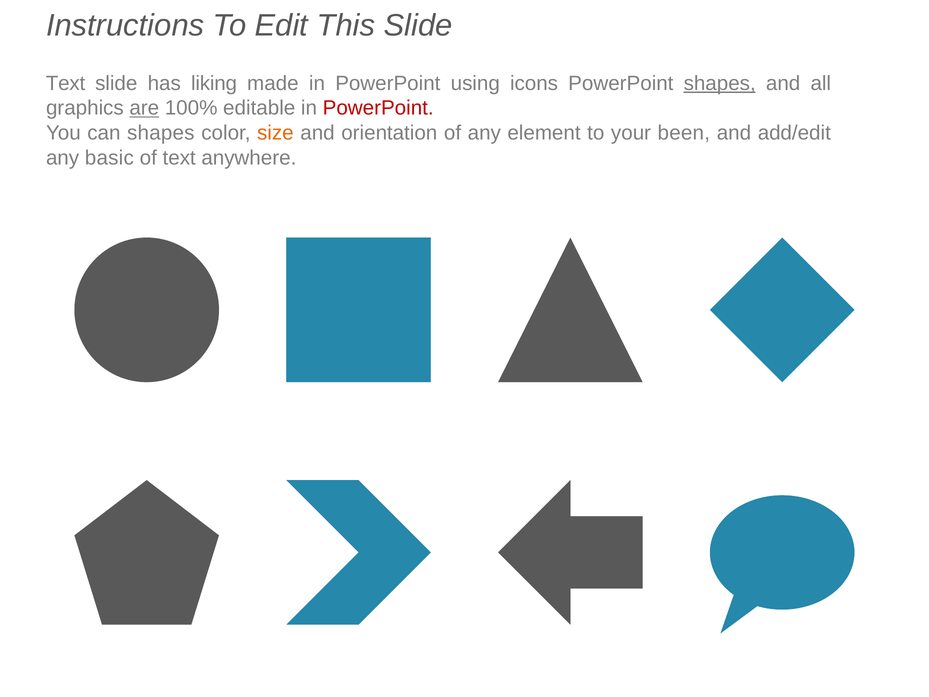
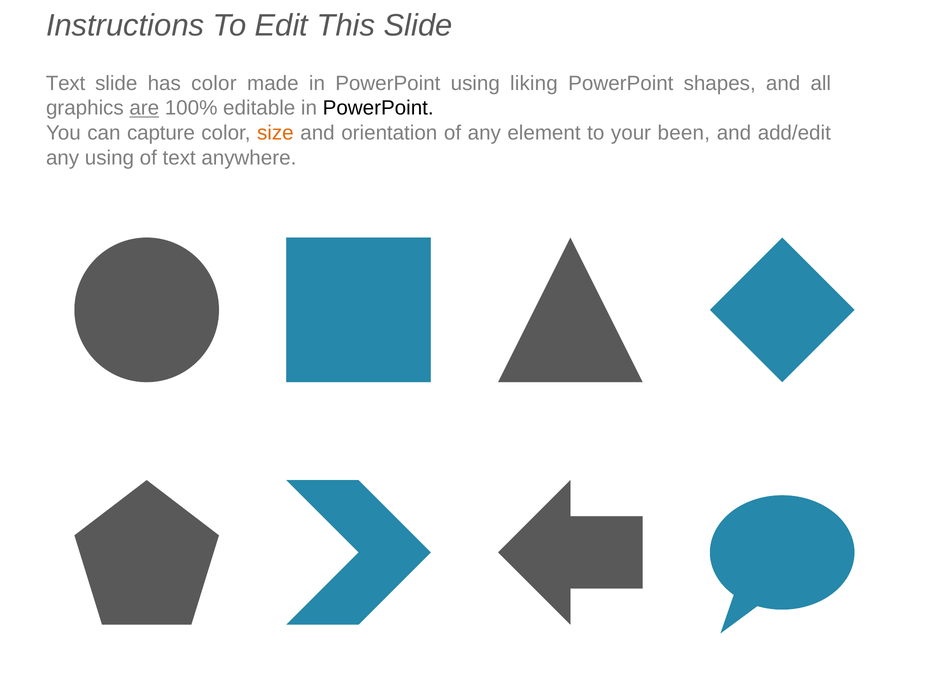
has liking: liking -> color
icons: icons -> liking
shapes at (720, 83) underline: present -> none
PowerPoint at (378, 108) colour: red -> black
can shapes: shapes -> capture
any basic: basic -> using
